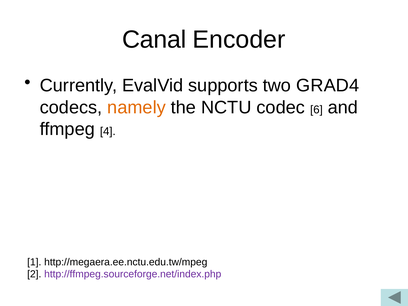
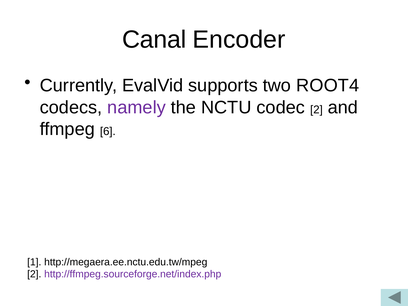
GRAD4: GRAD4 -> ROOT4
namely colour: orange -> purple
codec 6: 6 -> 2
4: 4 -> 6
